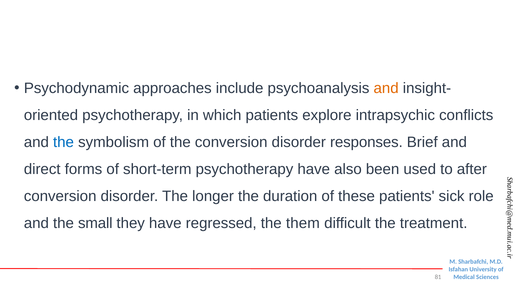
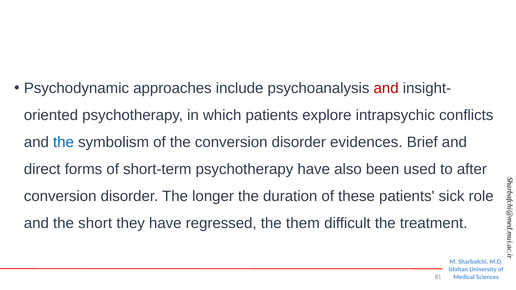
and at (386, 88) colour: orange -> red
responses: responses -> evidences
small: small -> short
